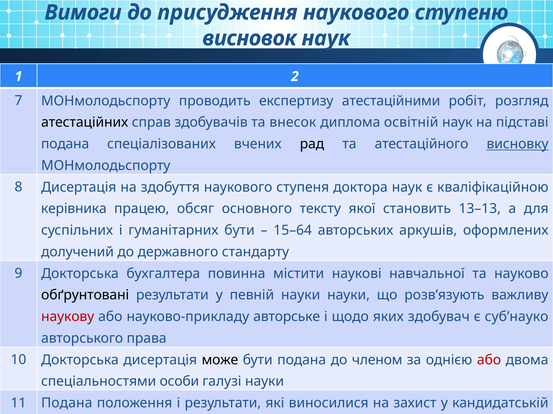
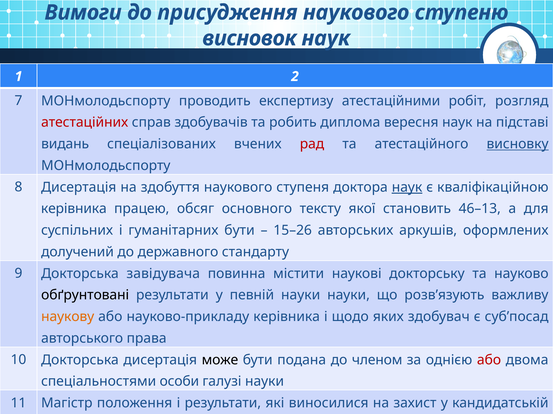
атестаційних colour: black -> red
внесок: внесок -> робить
освітній: освітній -> вересня
подана at (65, 144): подана -> видань
рад colour: black -> red
наук at (407, 188) underline: none -> present
13–13: 13–13 -> 46–13
15–64: 15–64 -> 15–26
бухгалтера: бухгалтера -> завідувача
навчальної: навчальної -> докторську
наукову colour: red -> orange
науково-прикладу авторське: авторське -> керівника
суб’науко: суб’науко -> суб’посад
11 Подана: Подана -> Магістр
